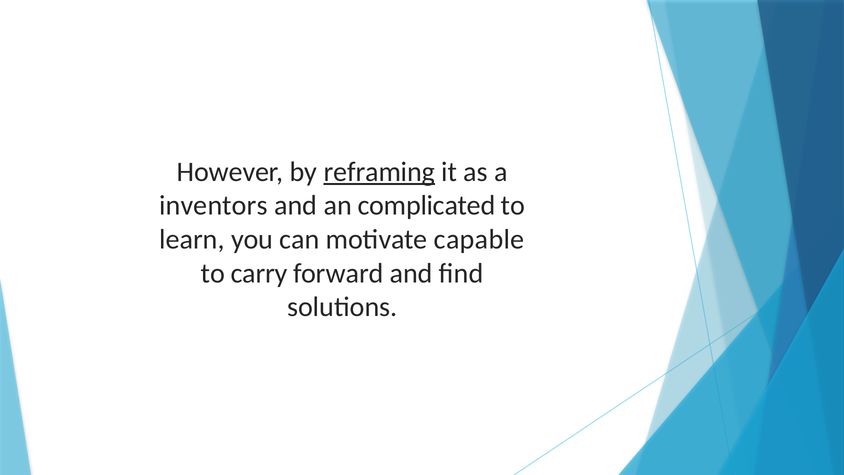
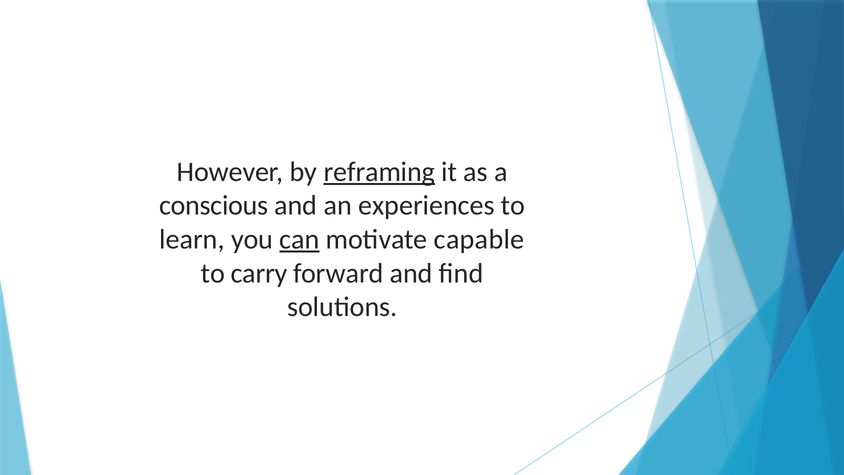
inventors: inventors -> conscious
complicated: complicated -> experiences
can underline: none -> present
